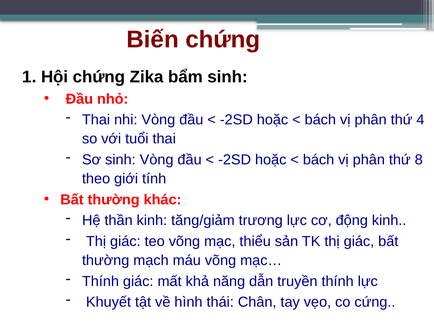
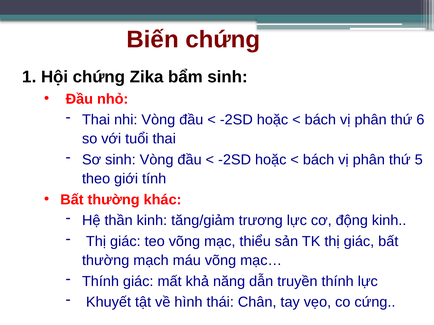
4: 4 -> 6
8: 8 -> 5
